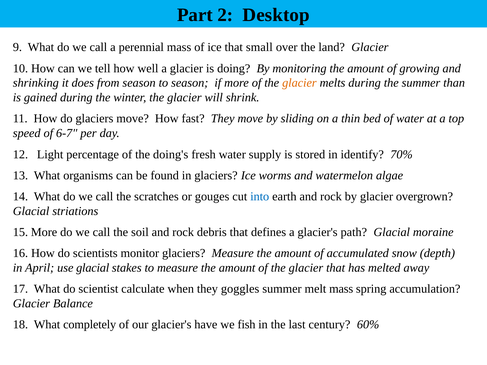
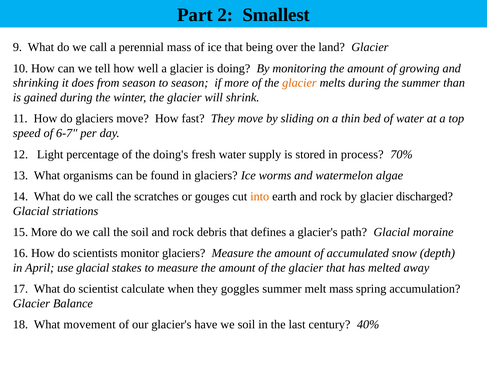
Desktop: Desktop -> Smallest
small: small -> being
identify: identify -> process
into colour: blue -> orange
overgrown: overgrown -> discharged
completely: completely -> movement
we fish: fish -> soil
60%: 60% -> 40%
